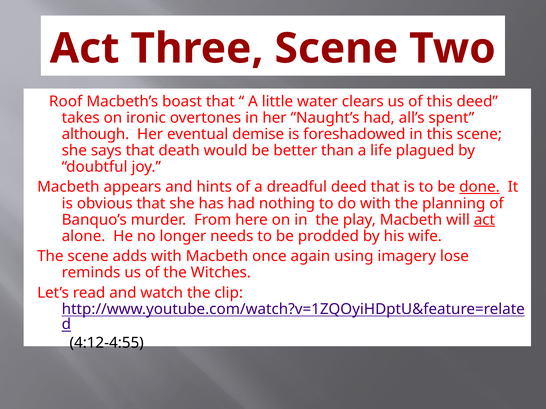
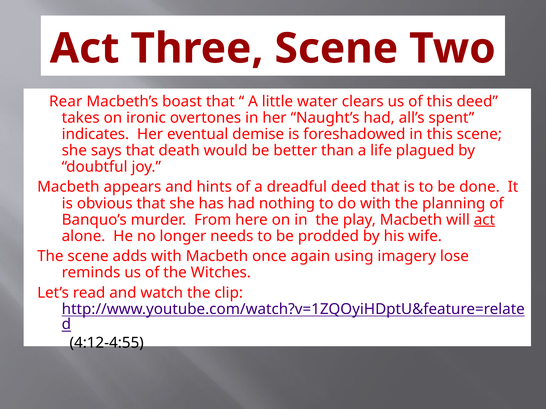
Roof: Roof -> Rear
although: although -> indicates
done underline: present -> none
